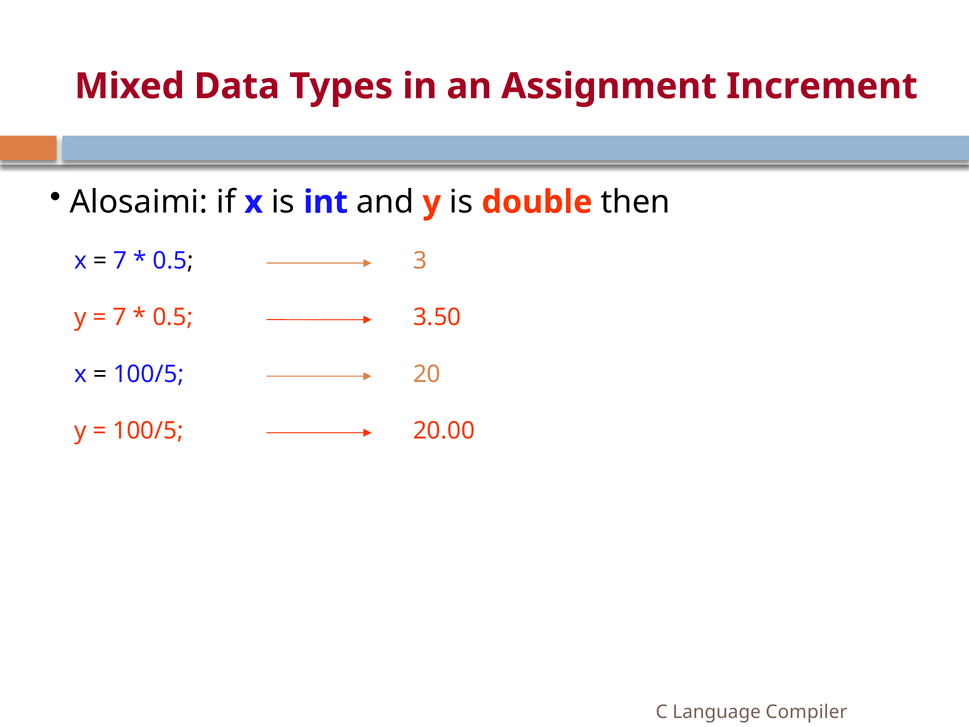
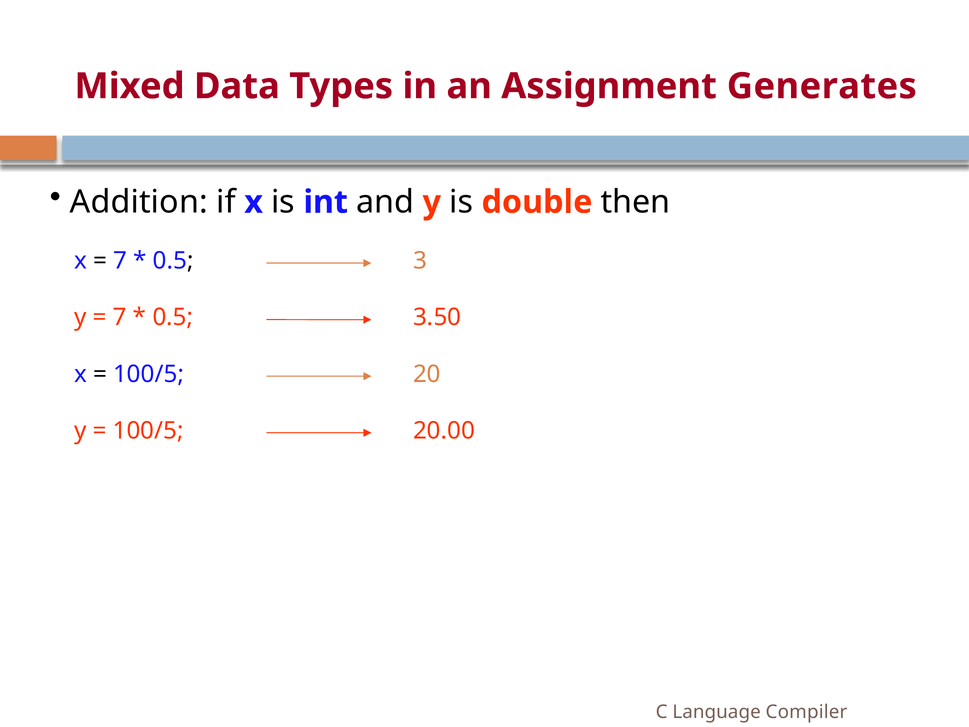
Increment: Increment -> Generates
Alosaimi: Alosaimi -> Addition
